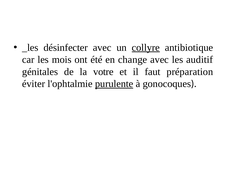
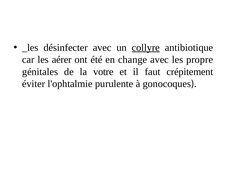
mois: mois -> aérer
auditif: auditif -> propre
préparation: préparation -> crépitement
purulente underline: present -> none
